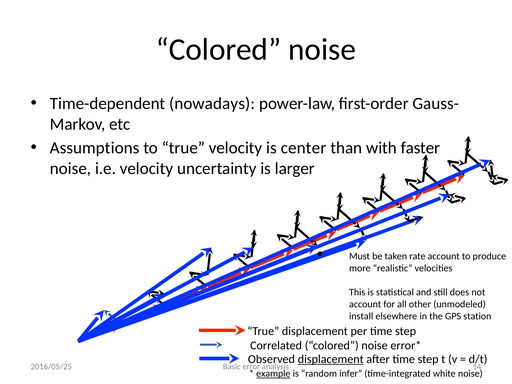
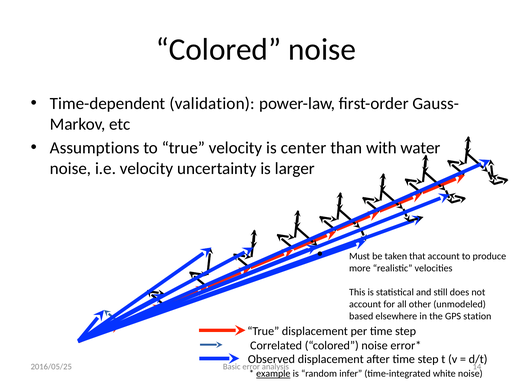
nowadays: nowadays -> validation
faster: faster -> water
rate: rate -> that
install: install -> based
displacement at (331, 359) underline: present -> none
